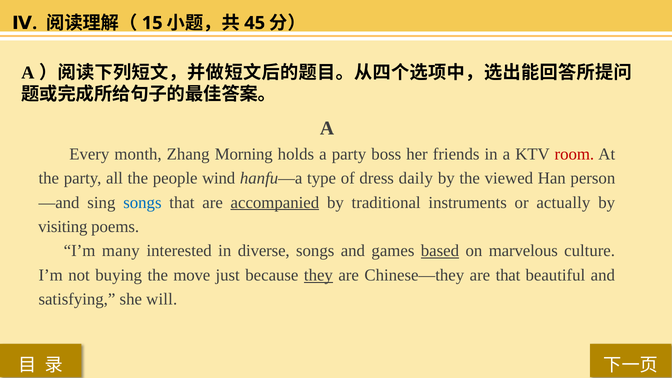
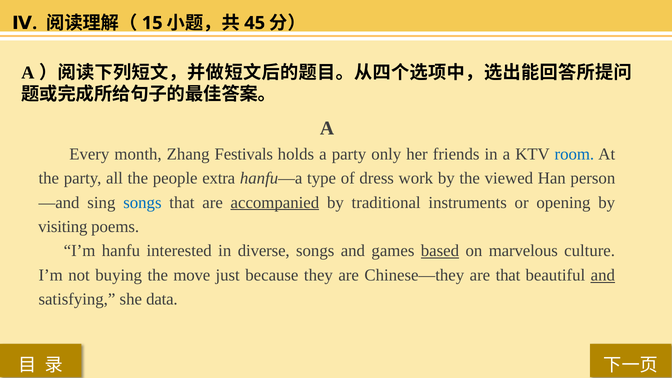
Morning: Morning -> Festivals
boss: boss -> only
room colour: red -> blue
wind: wind -> extra
daily: daily -> work
actually: actually -> opening
many: many -> hanfu
they underline: present -> none
and at (603, 275) underline: none -> present
will: will -> data
